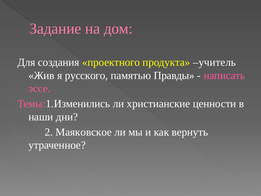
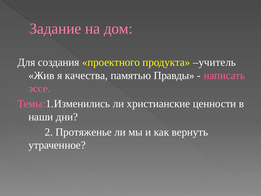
русского: русского -> качества
Маяковское: Маяковское -> Протяженье
